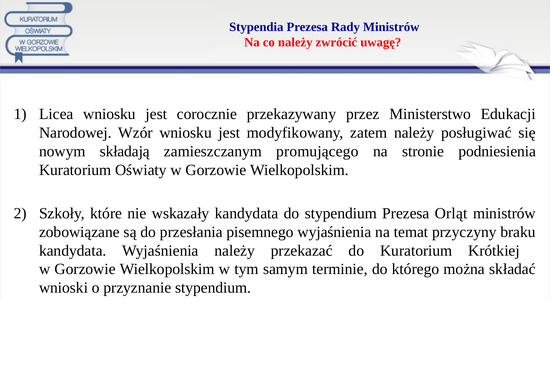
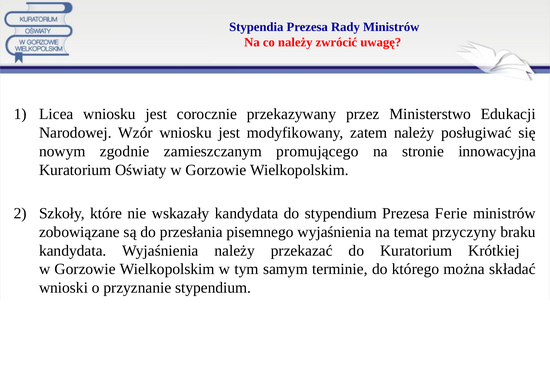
składają: składają -> zgodnie
podniesienia: podniesienia -> innowacyjna
Orląt: Orląt -> Ferie
